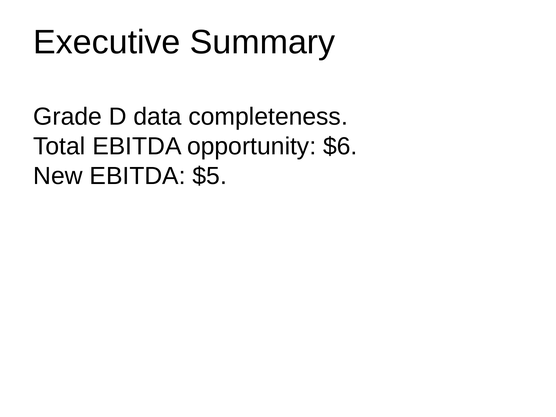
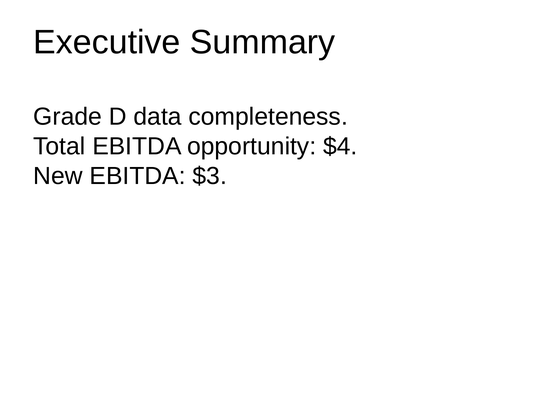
$6: $6 -> $4
$5: $5 -> $3
